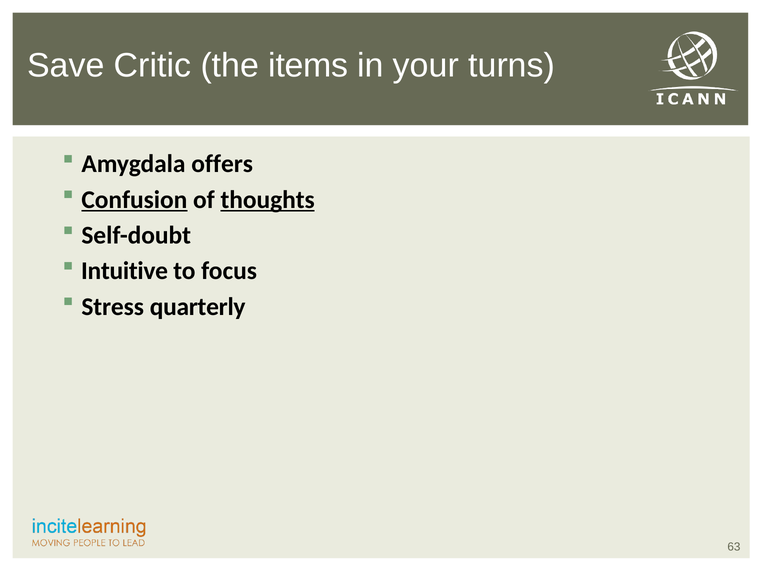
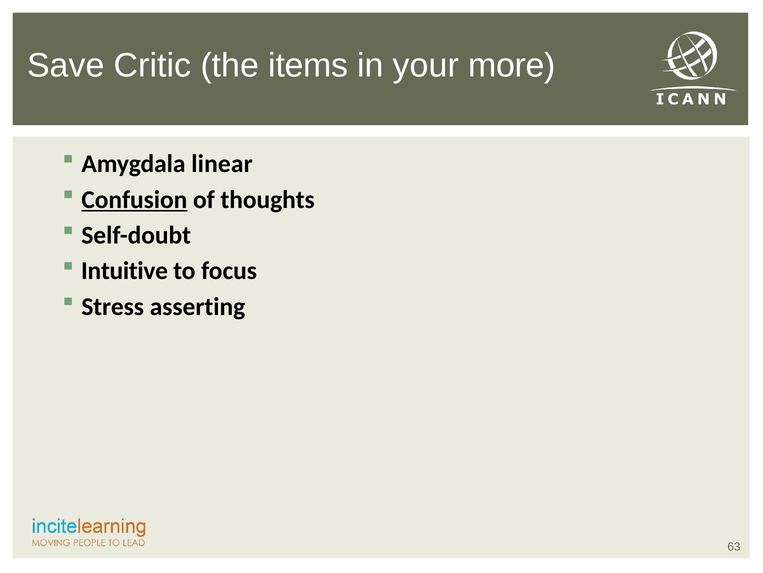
turns: turns -> more
offers: offers -> linear
thoughts underline: present -> none
quarterly: quarterly -> asserting
